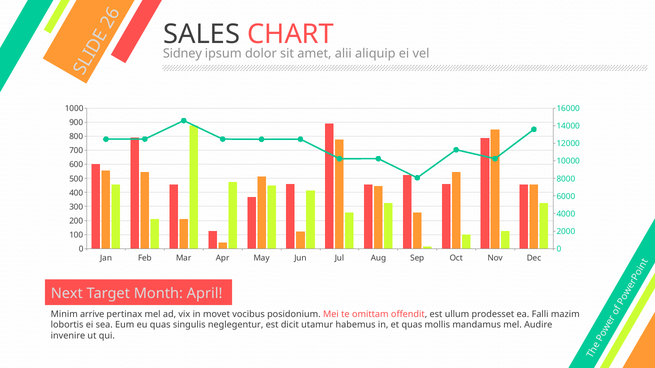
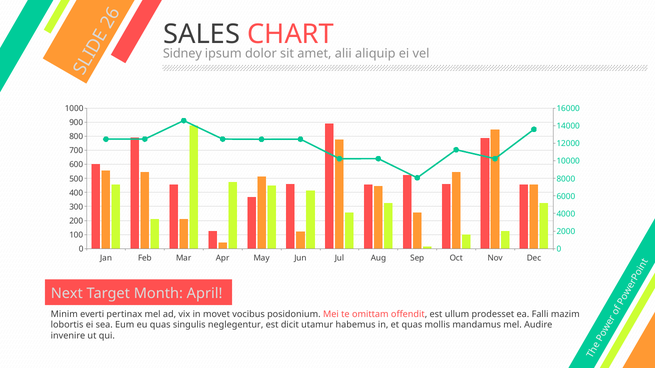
arrive: arrive -> everti
